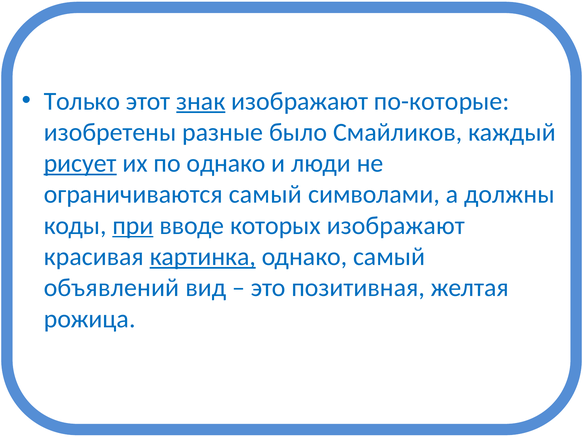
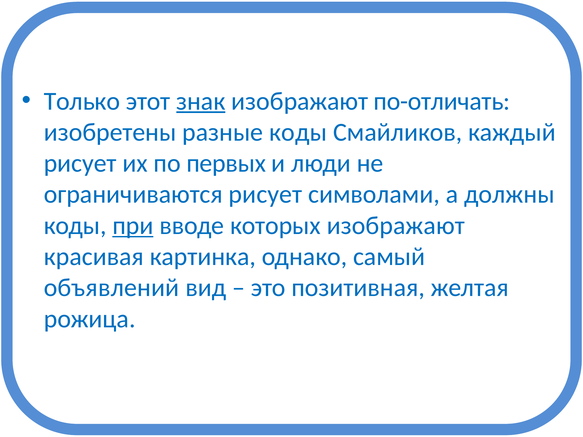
по-которые: по-которые -> по-отличать
разные было: было -> коды
рисует at (80, 163) underline: present -> none
по однако: однако -> первых
ограничиваются самый: самый -> рисует
картинка underline: present -> none
